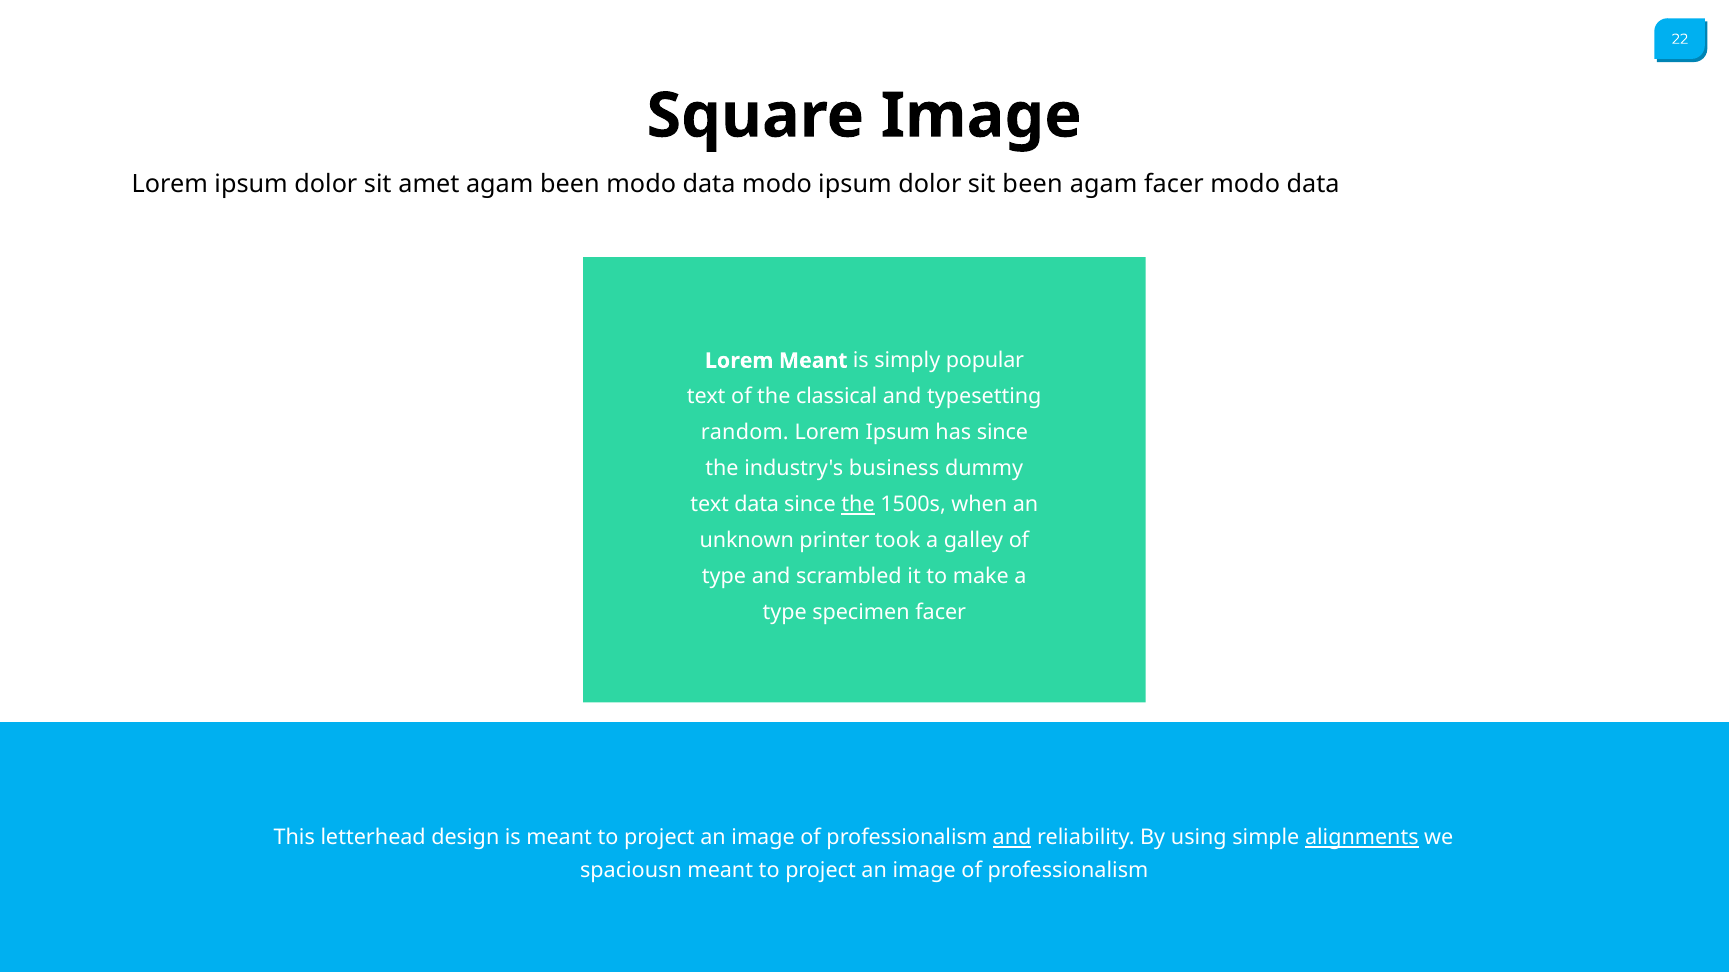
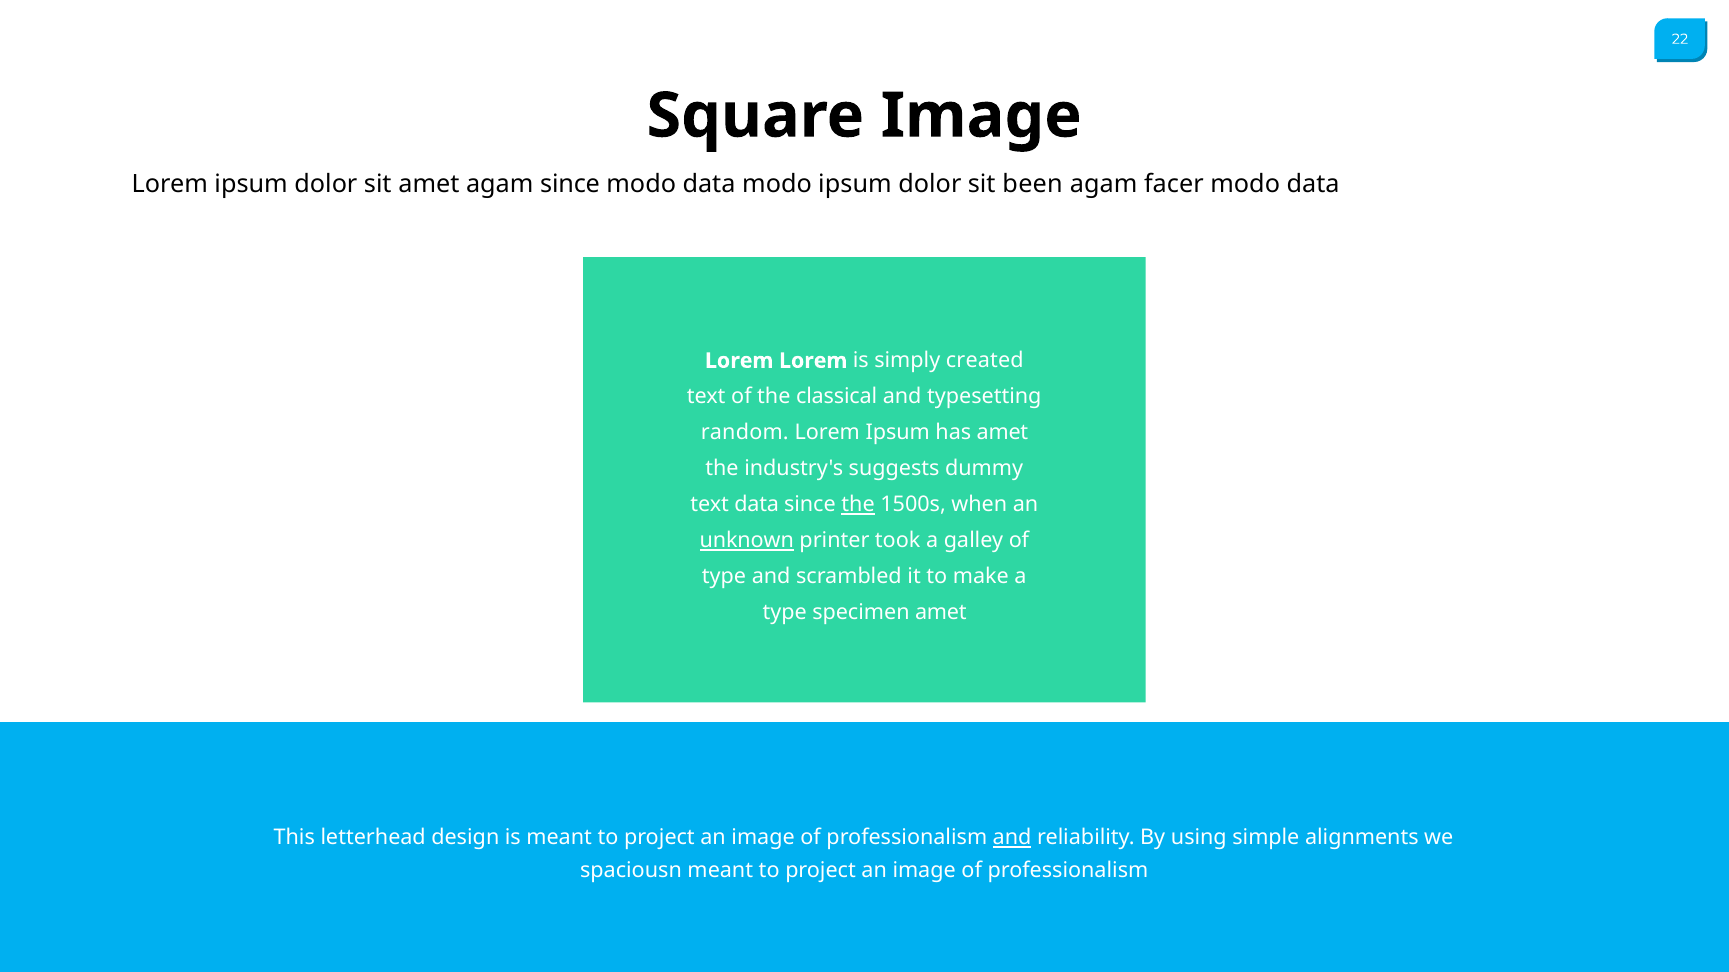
agam been: been -> since
Lorem Meant: Meant -> Lorem
popular: popular -> created
has since: since -> amet
business: business -> suggests
unknown underline: none -> present
specimen facer: facer -> amet
alignments underline: present -> none
